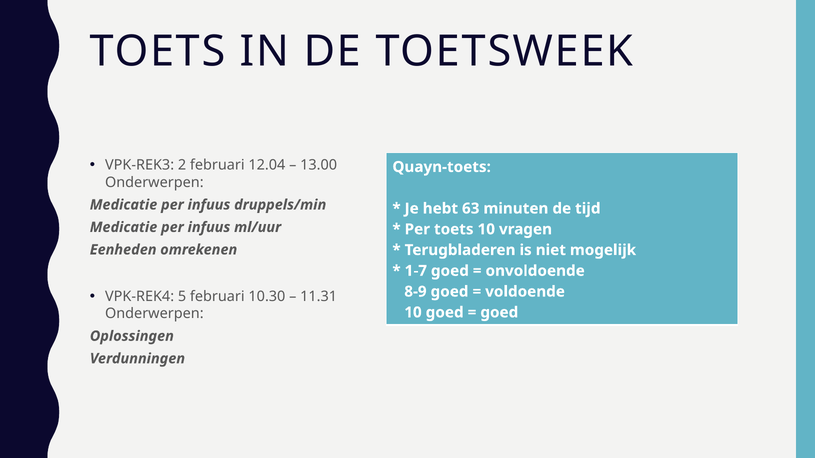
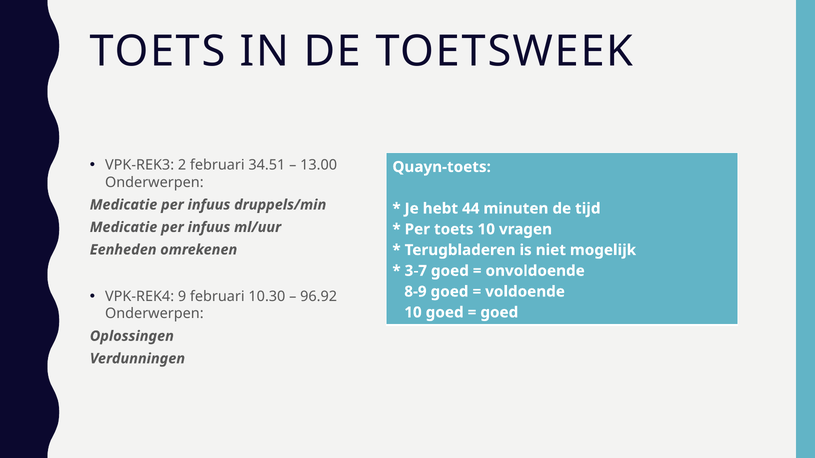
12.04: 12.04 -> 34.51
63: 63 -> 44
1-7: 1-7 -> 3-7
5: 5 -> 9
11.31: 11.31 -> 96.92
